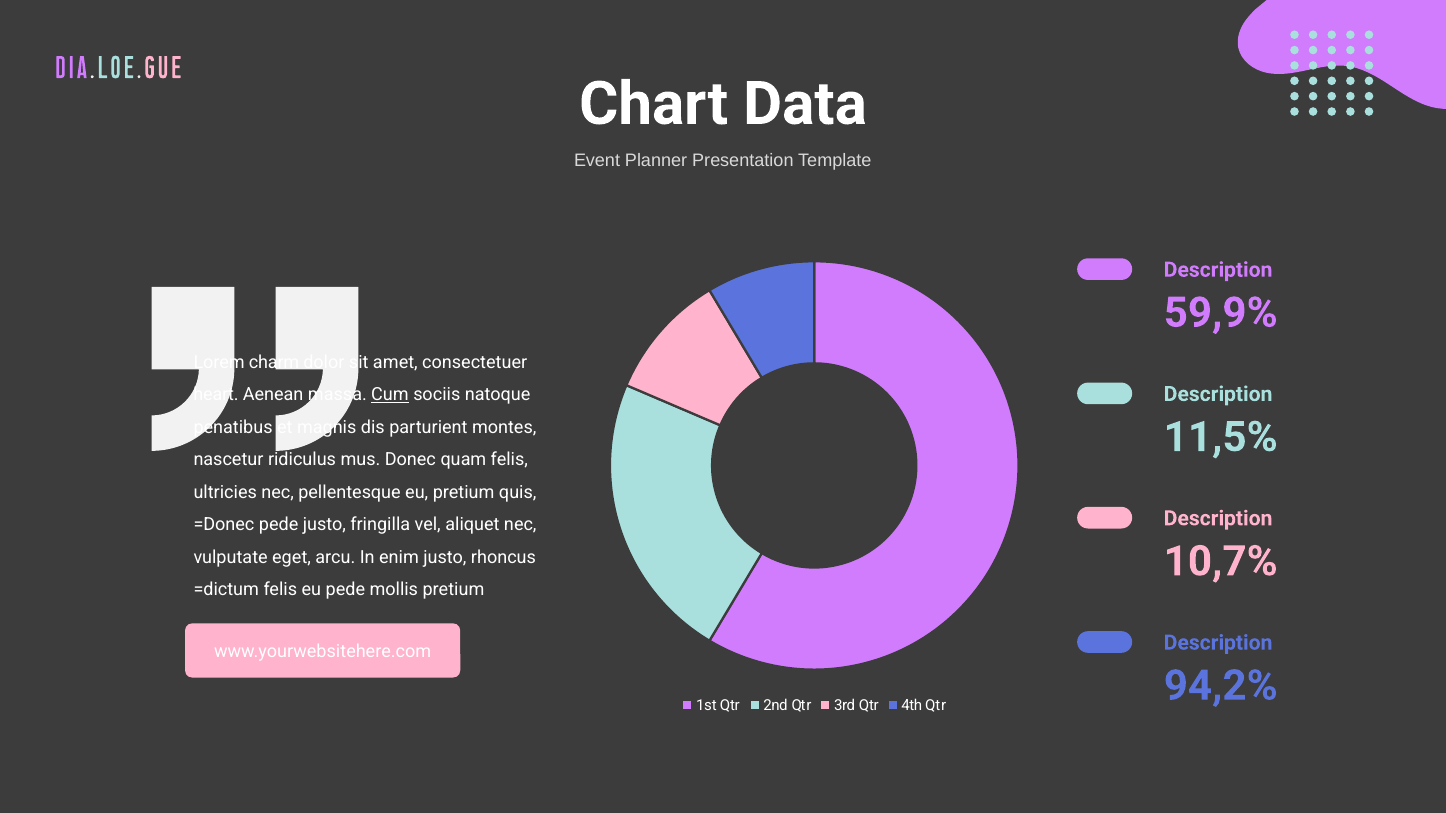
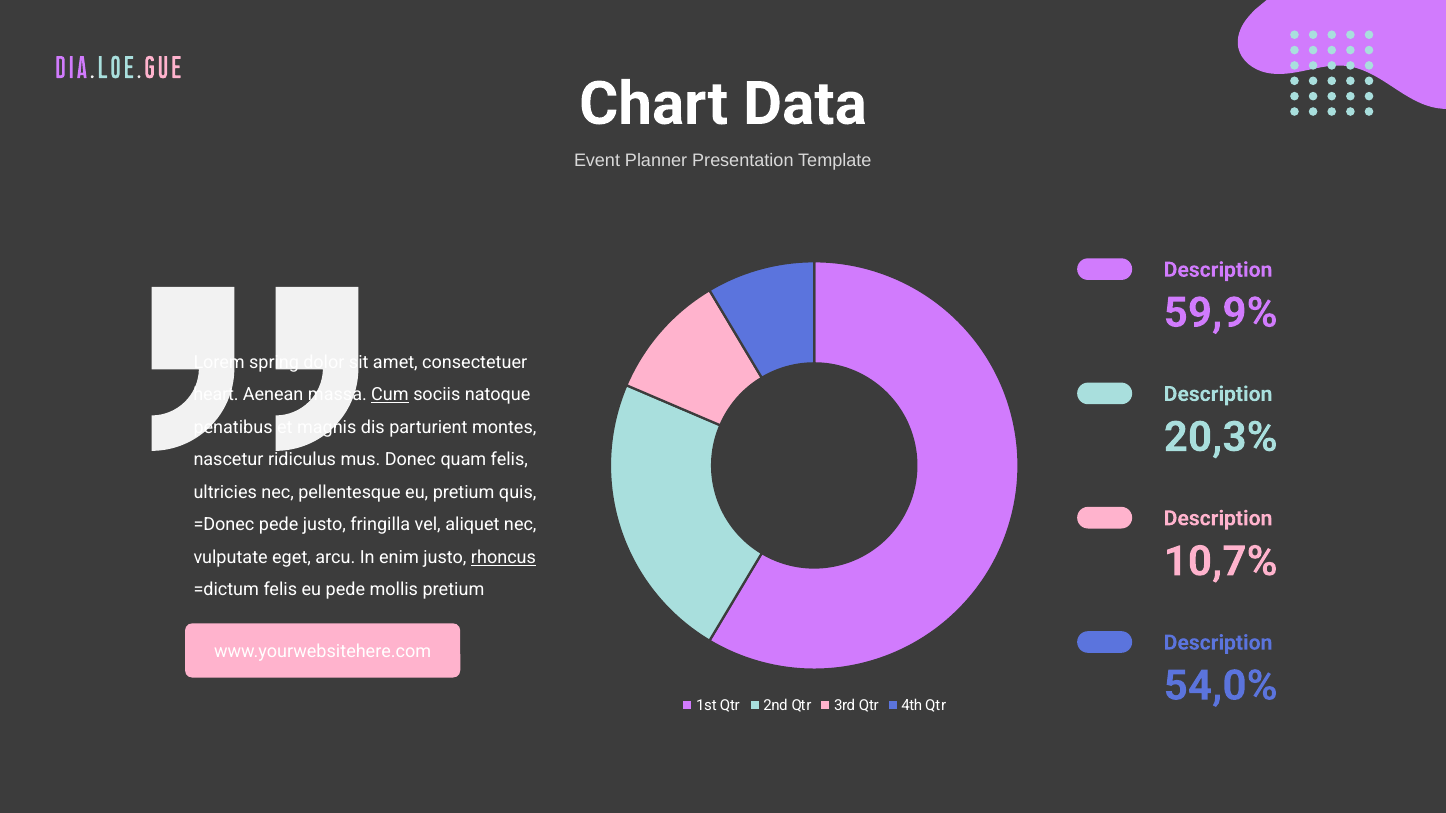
charm: charm -> spring
11,5%: 11,5% -> 20,3%
rhoncus underline: none -> present
94,2%: 94,2% -> 54,0%
